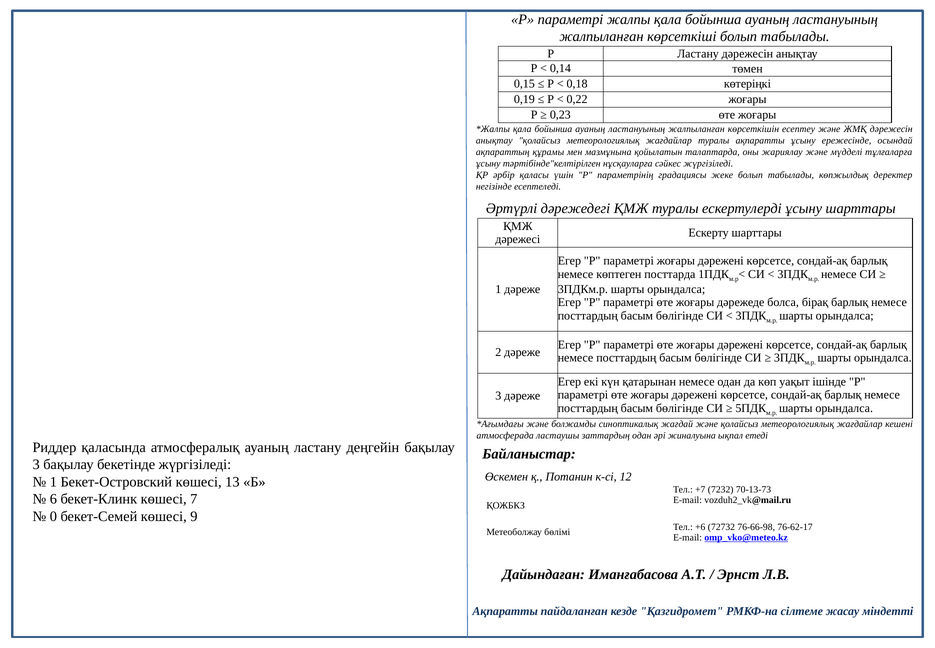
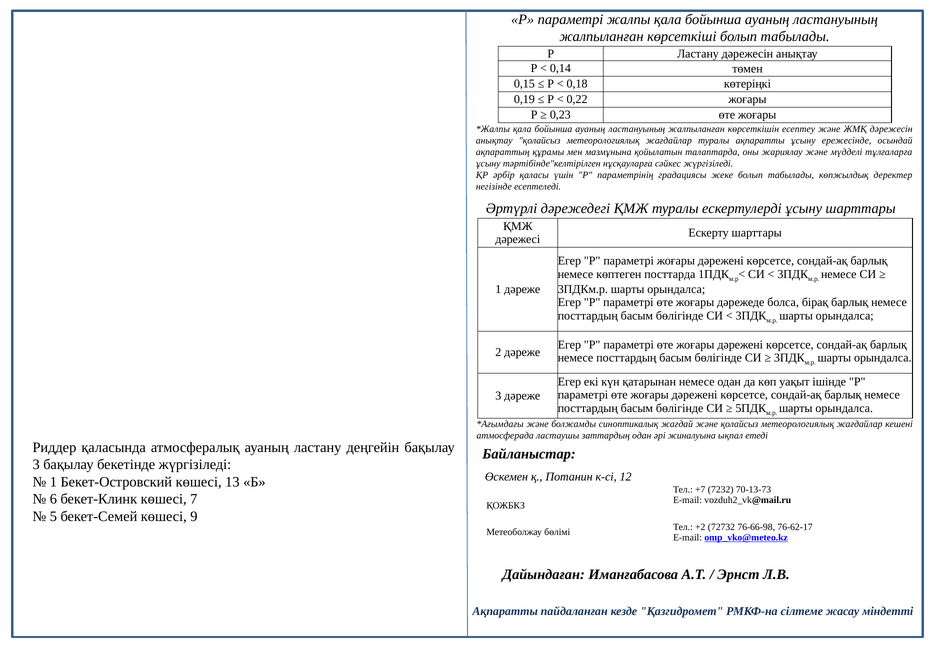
0: 0 -> 5
+6: +6 -> +2
